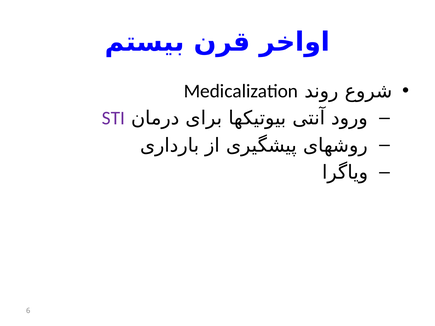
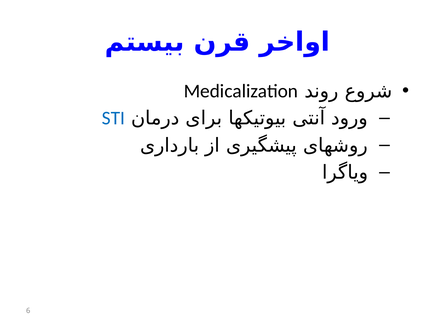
STI colour: purple -> blue
